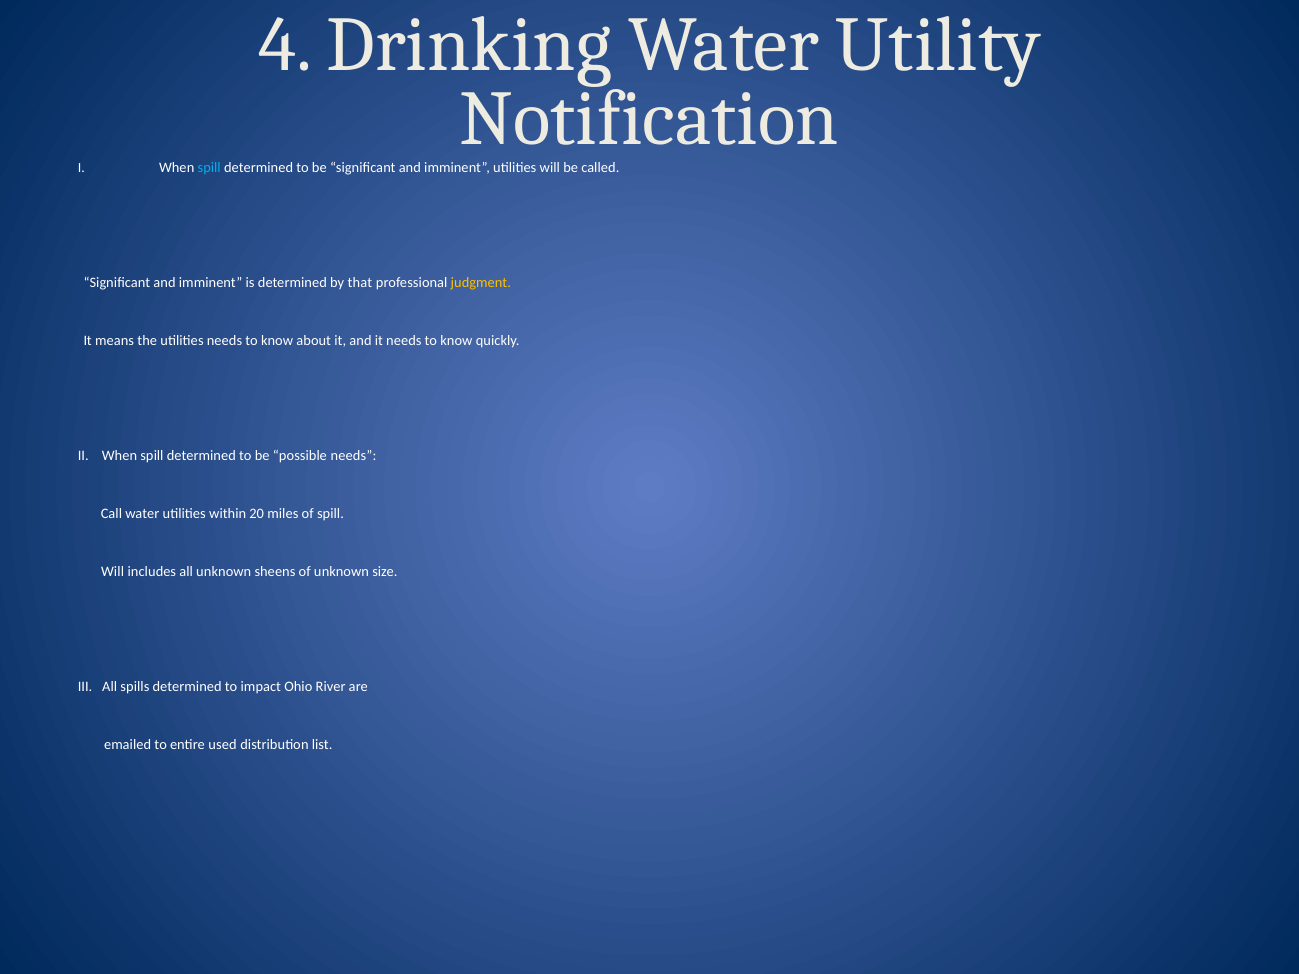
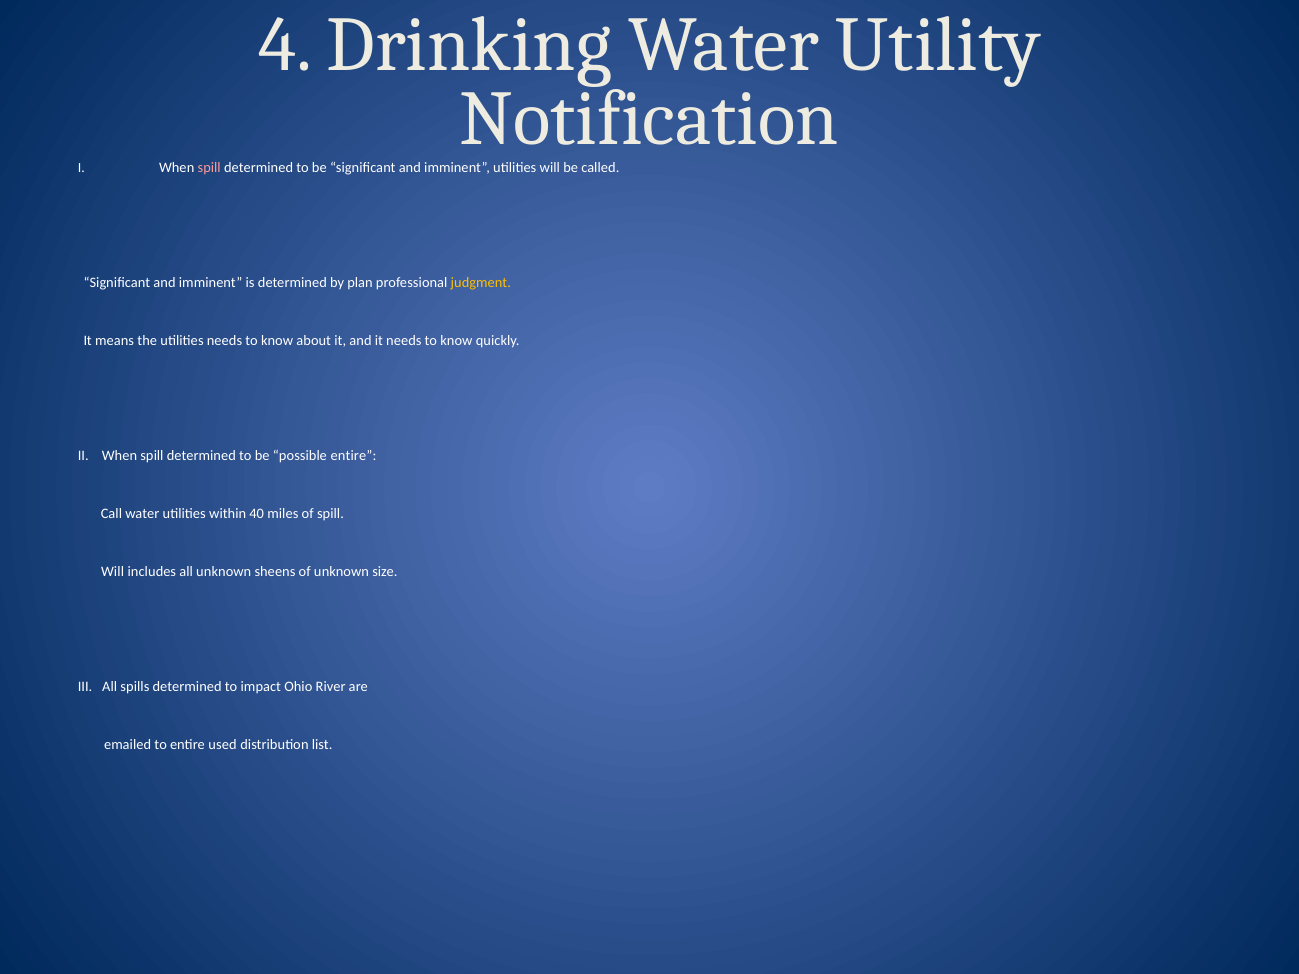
spill at (209, 168) colour: light blue -> pink
that: that -> plan
possible needs: needs -> entire
20: 20 -> 40
